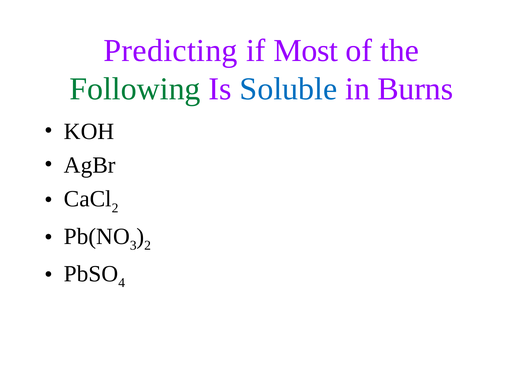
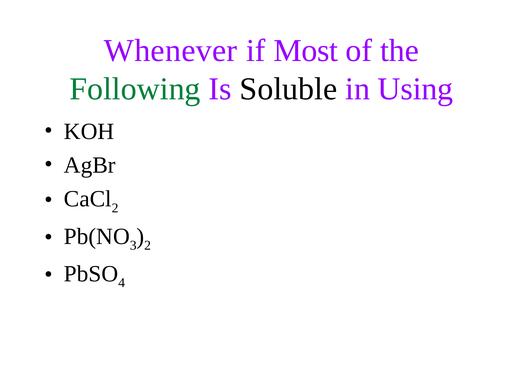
Predicting: Predicting -> Whenever
Soluble colour: blue -> black
Burns: Burns -> Using
